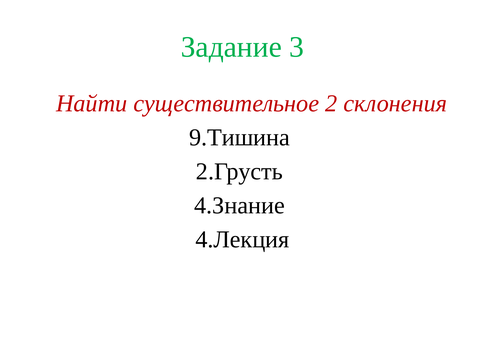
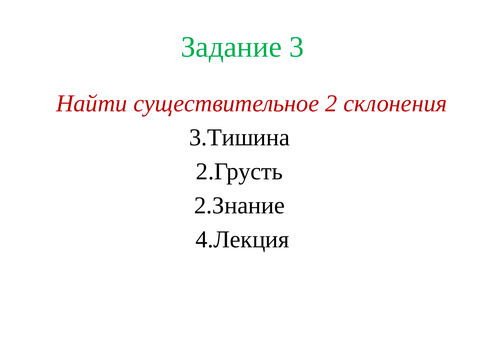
9.Тишина: 9.Тишина -> 3.Тишина
4.Знание: 4.Знание -> 2.Знание
